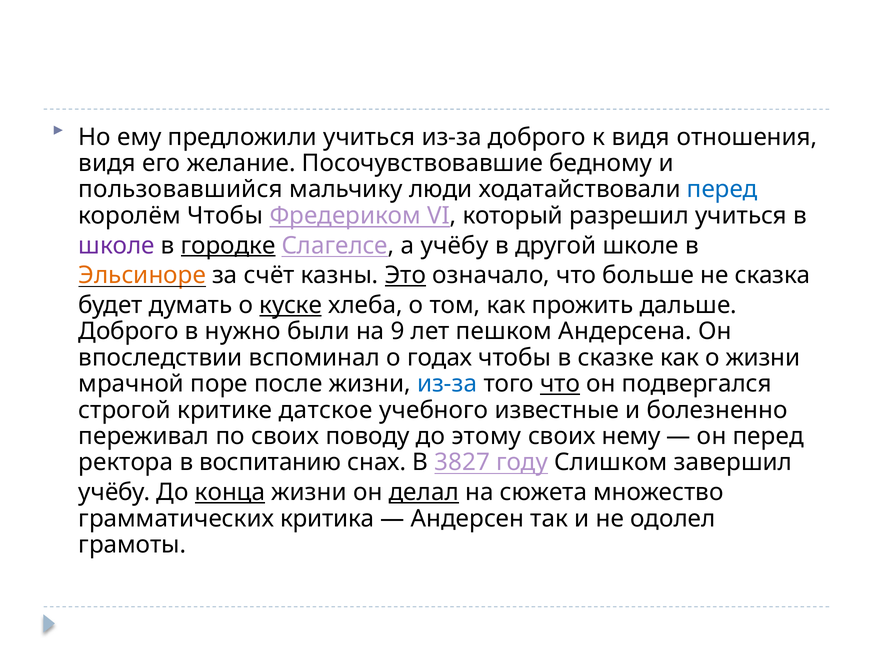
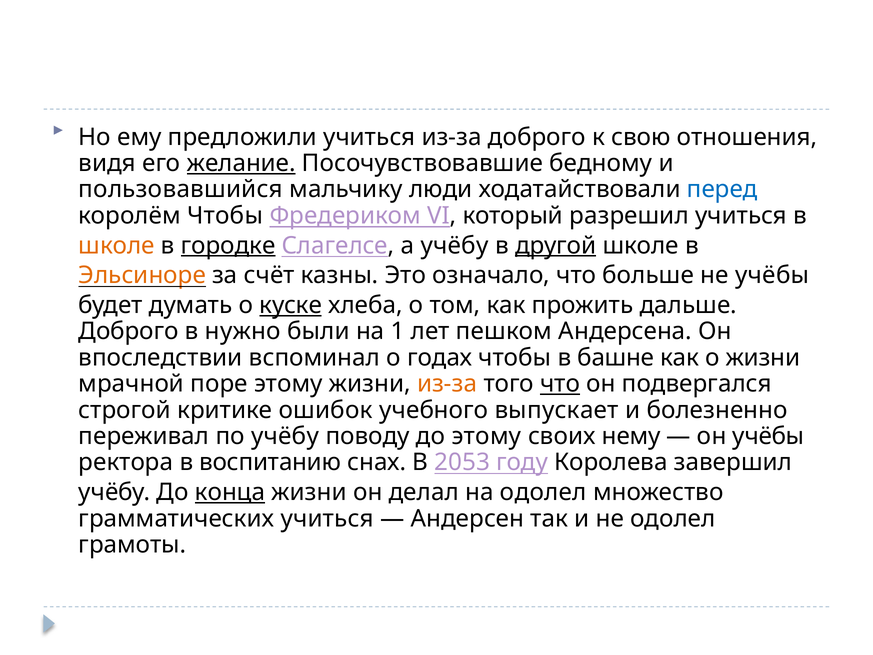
к видя: видя -> свою
желание underline: none -> present
школе at (117, 245) colour: purple -> orange
другой underline: none -> present
Это underline: present -> none
не сказка: сказка -> учёбы
9: 9 -> 1
сказке: сказке -> башне
поре после: после -> этому
из-за at (447, 384) colour: blue -> orange
датское: датское -> ошибок
известные: известные -> выпускает
по своих: своих -> учёбу
он перед: перед -> учёбы
3827: 3827 -> 2053
Слишком: Слишком -> Королева
делал underline: present -> none
на сюжета: сюжета -> одолел
грамматических критика: критика -> учиться
